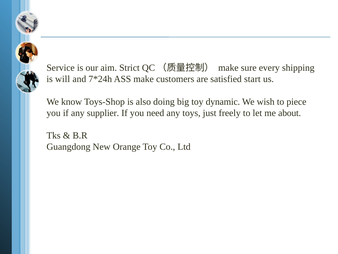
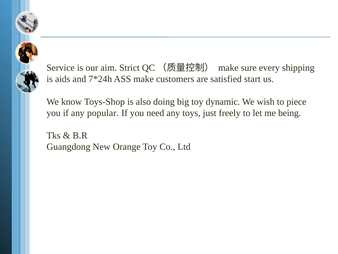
will: will -> aids
supplier: supplier -> popular
about: about -> being
